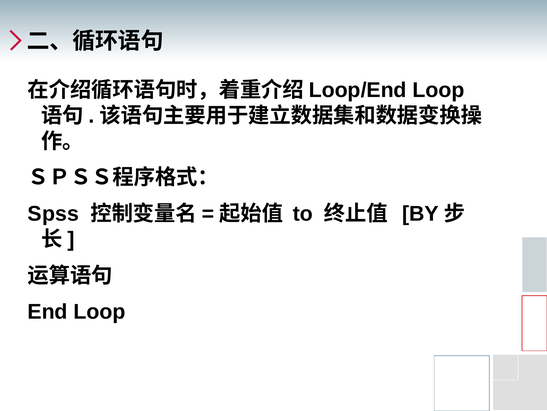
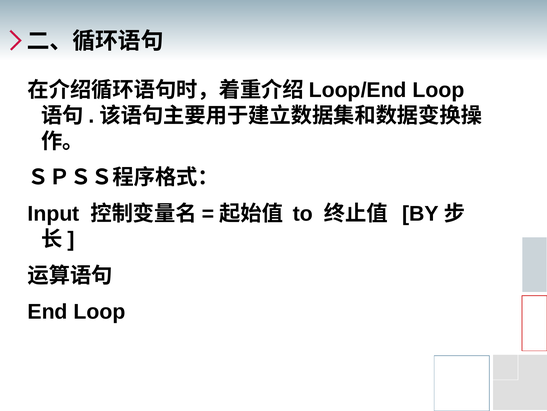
Spss: Spss -> Input
